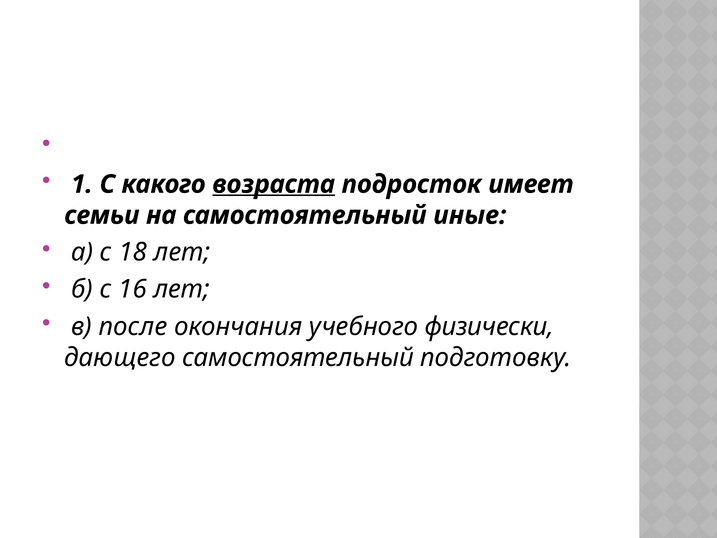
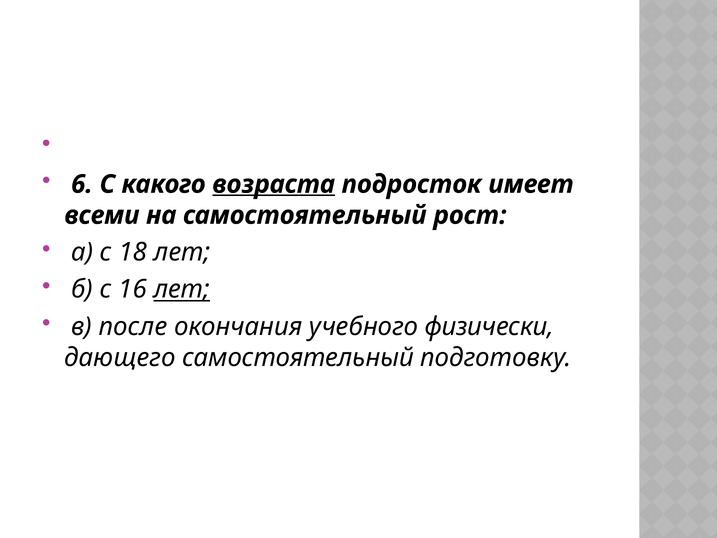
1: 1 -> 6
семьи: семьи -> всеми
иные: иные -> рост
лет at (182, 289) underline: none -> present
